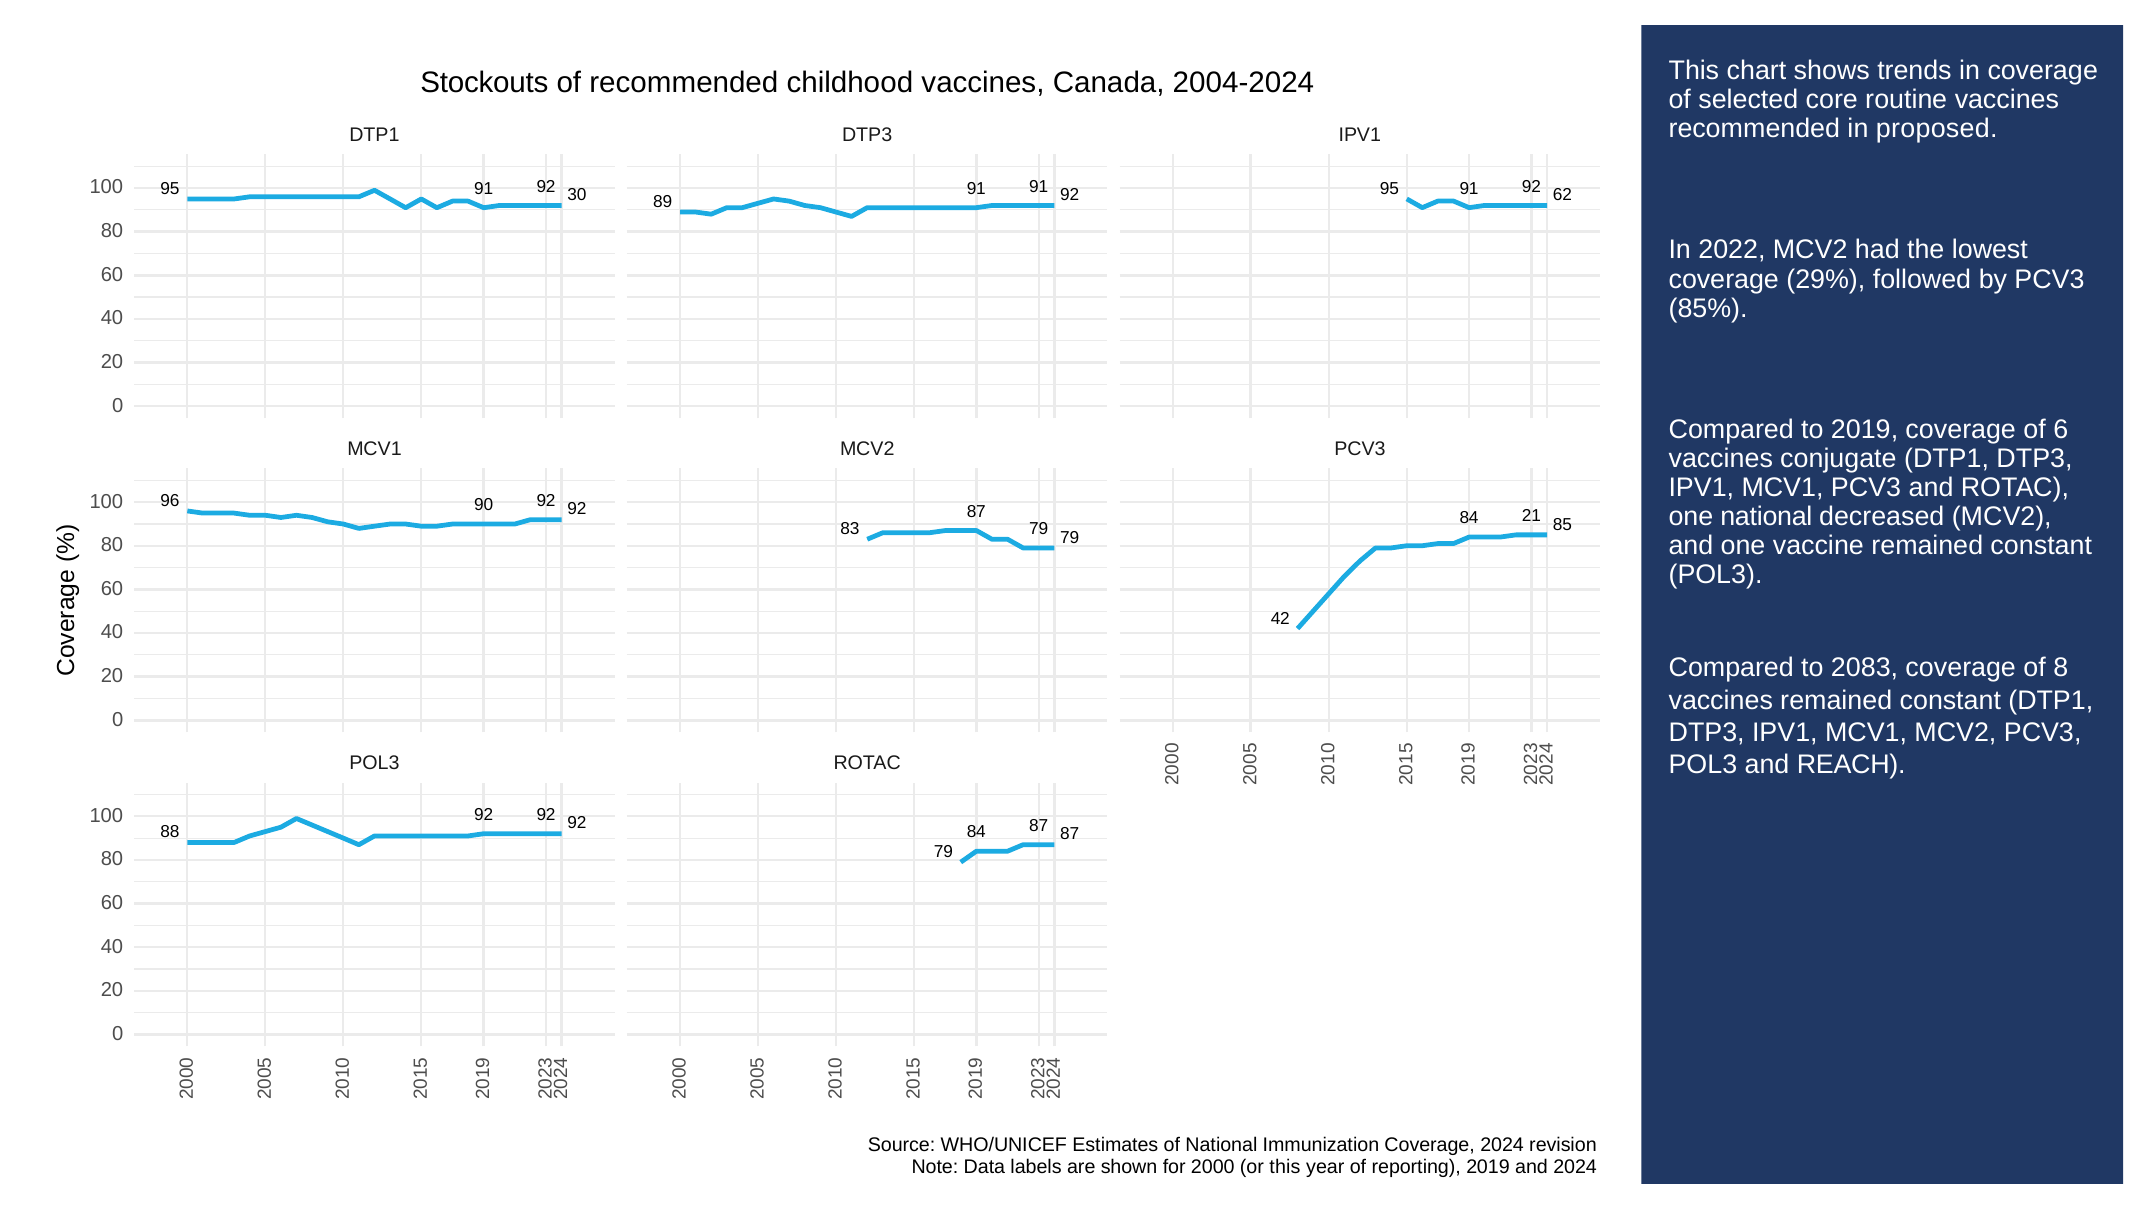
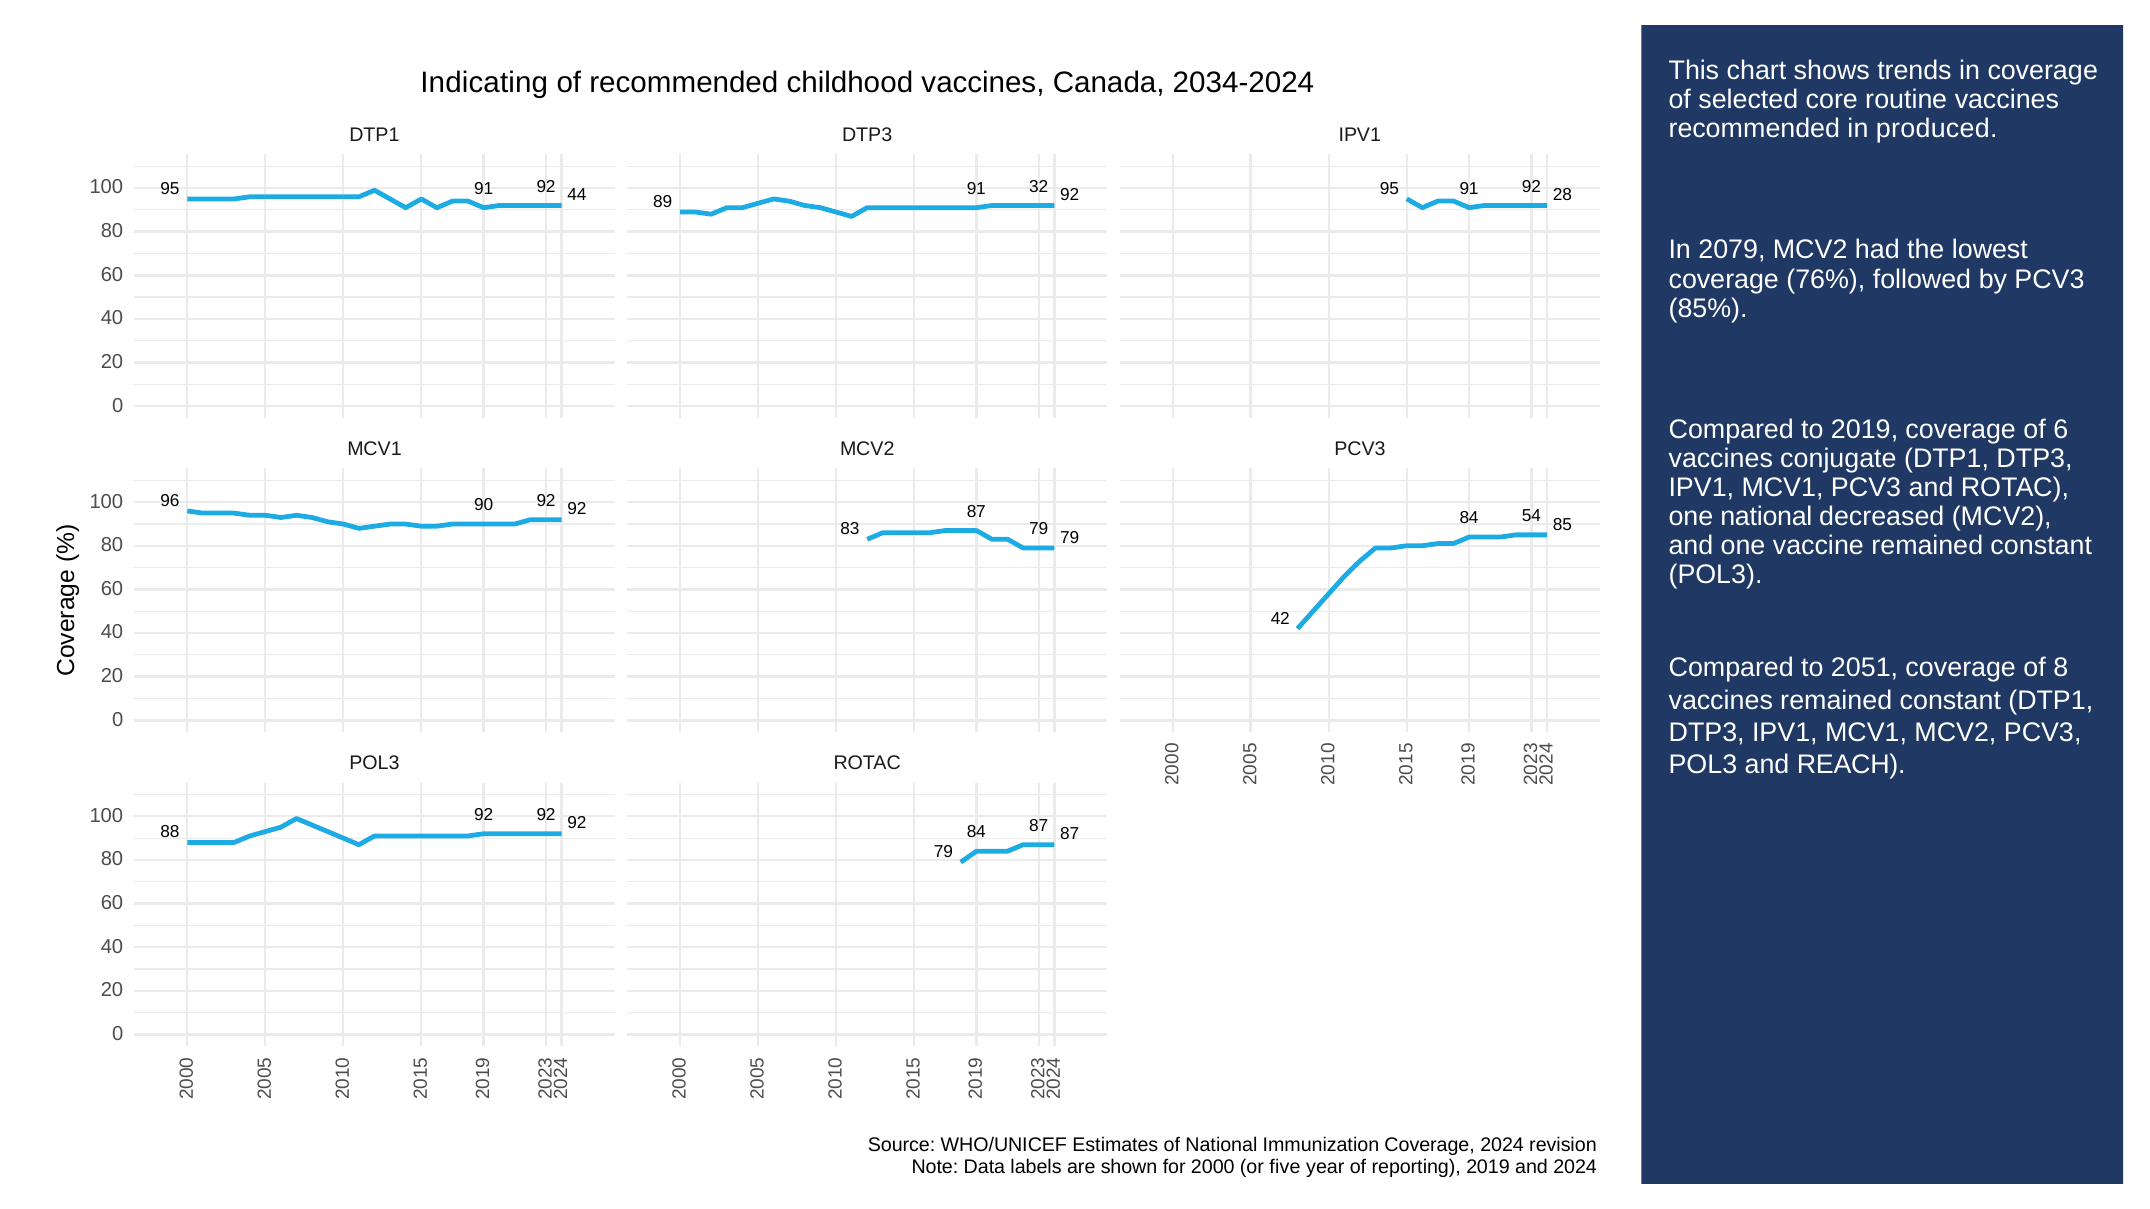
Stockouts: Stockouts -> Indicating
2004-2024: 2004-2024 -> 2034-2024
proposed: proposed -> produced
30: 30 -> 44
62: 62 -> 28
91 91: 91 -> 32
2022: 2022 -> 2079
29%: 29% -> 76%
21: 21 -> 54
2083: 2083 -> 2051
or this: this -> five
